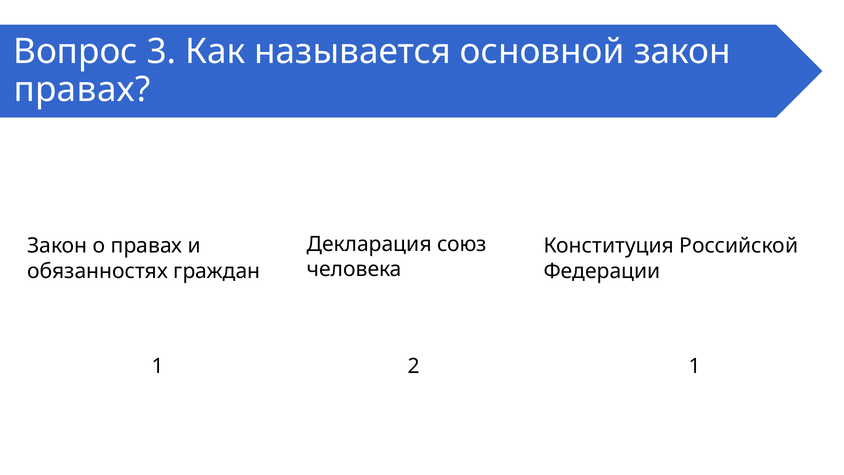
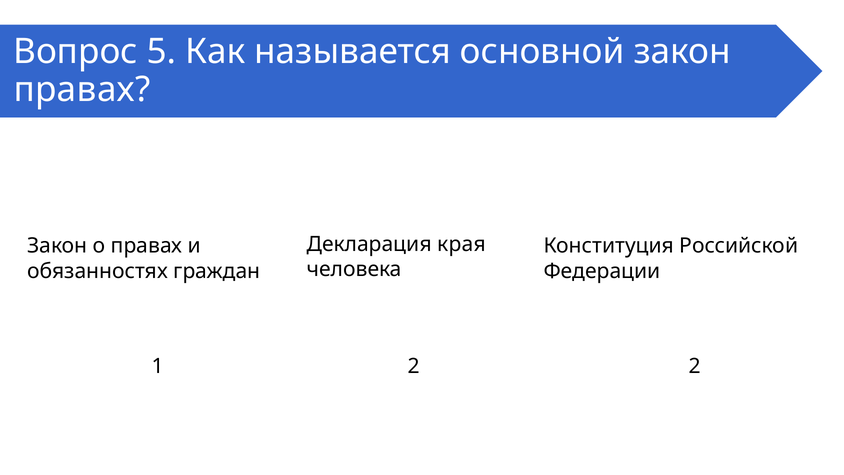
3: 3 -> 5
союз: союз -> края
2 1: 1 -> 2
